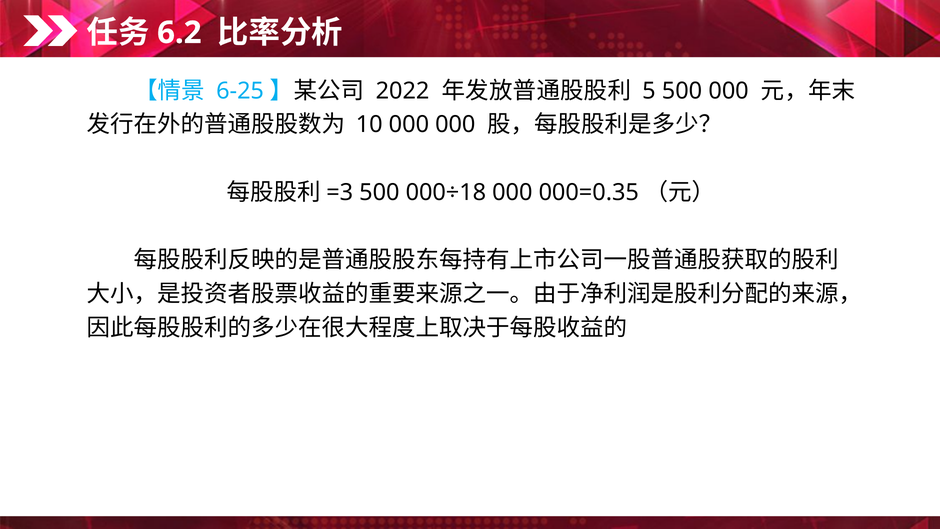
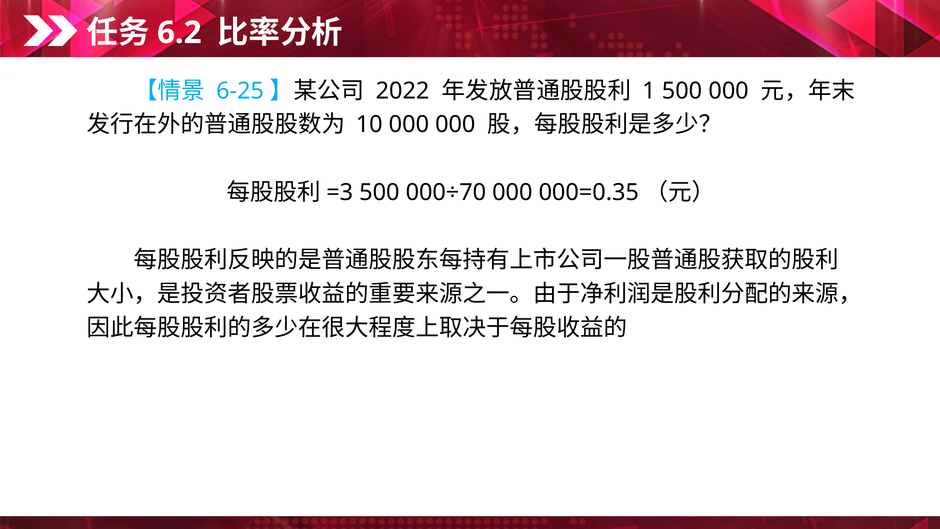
5: 5 -> 1
000÷18: 000÷18 -> 000÷70
